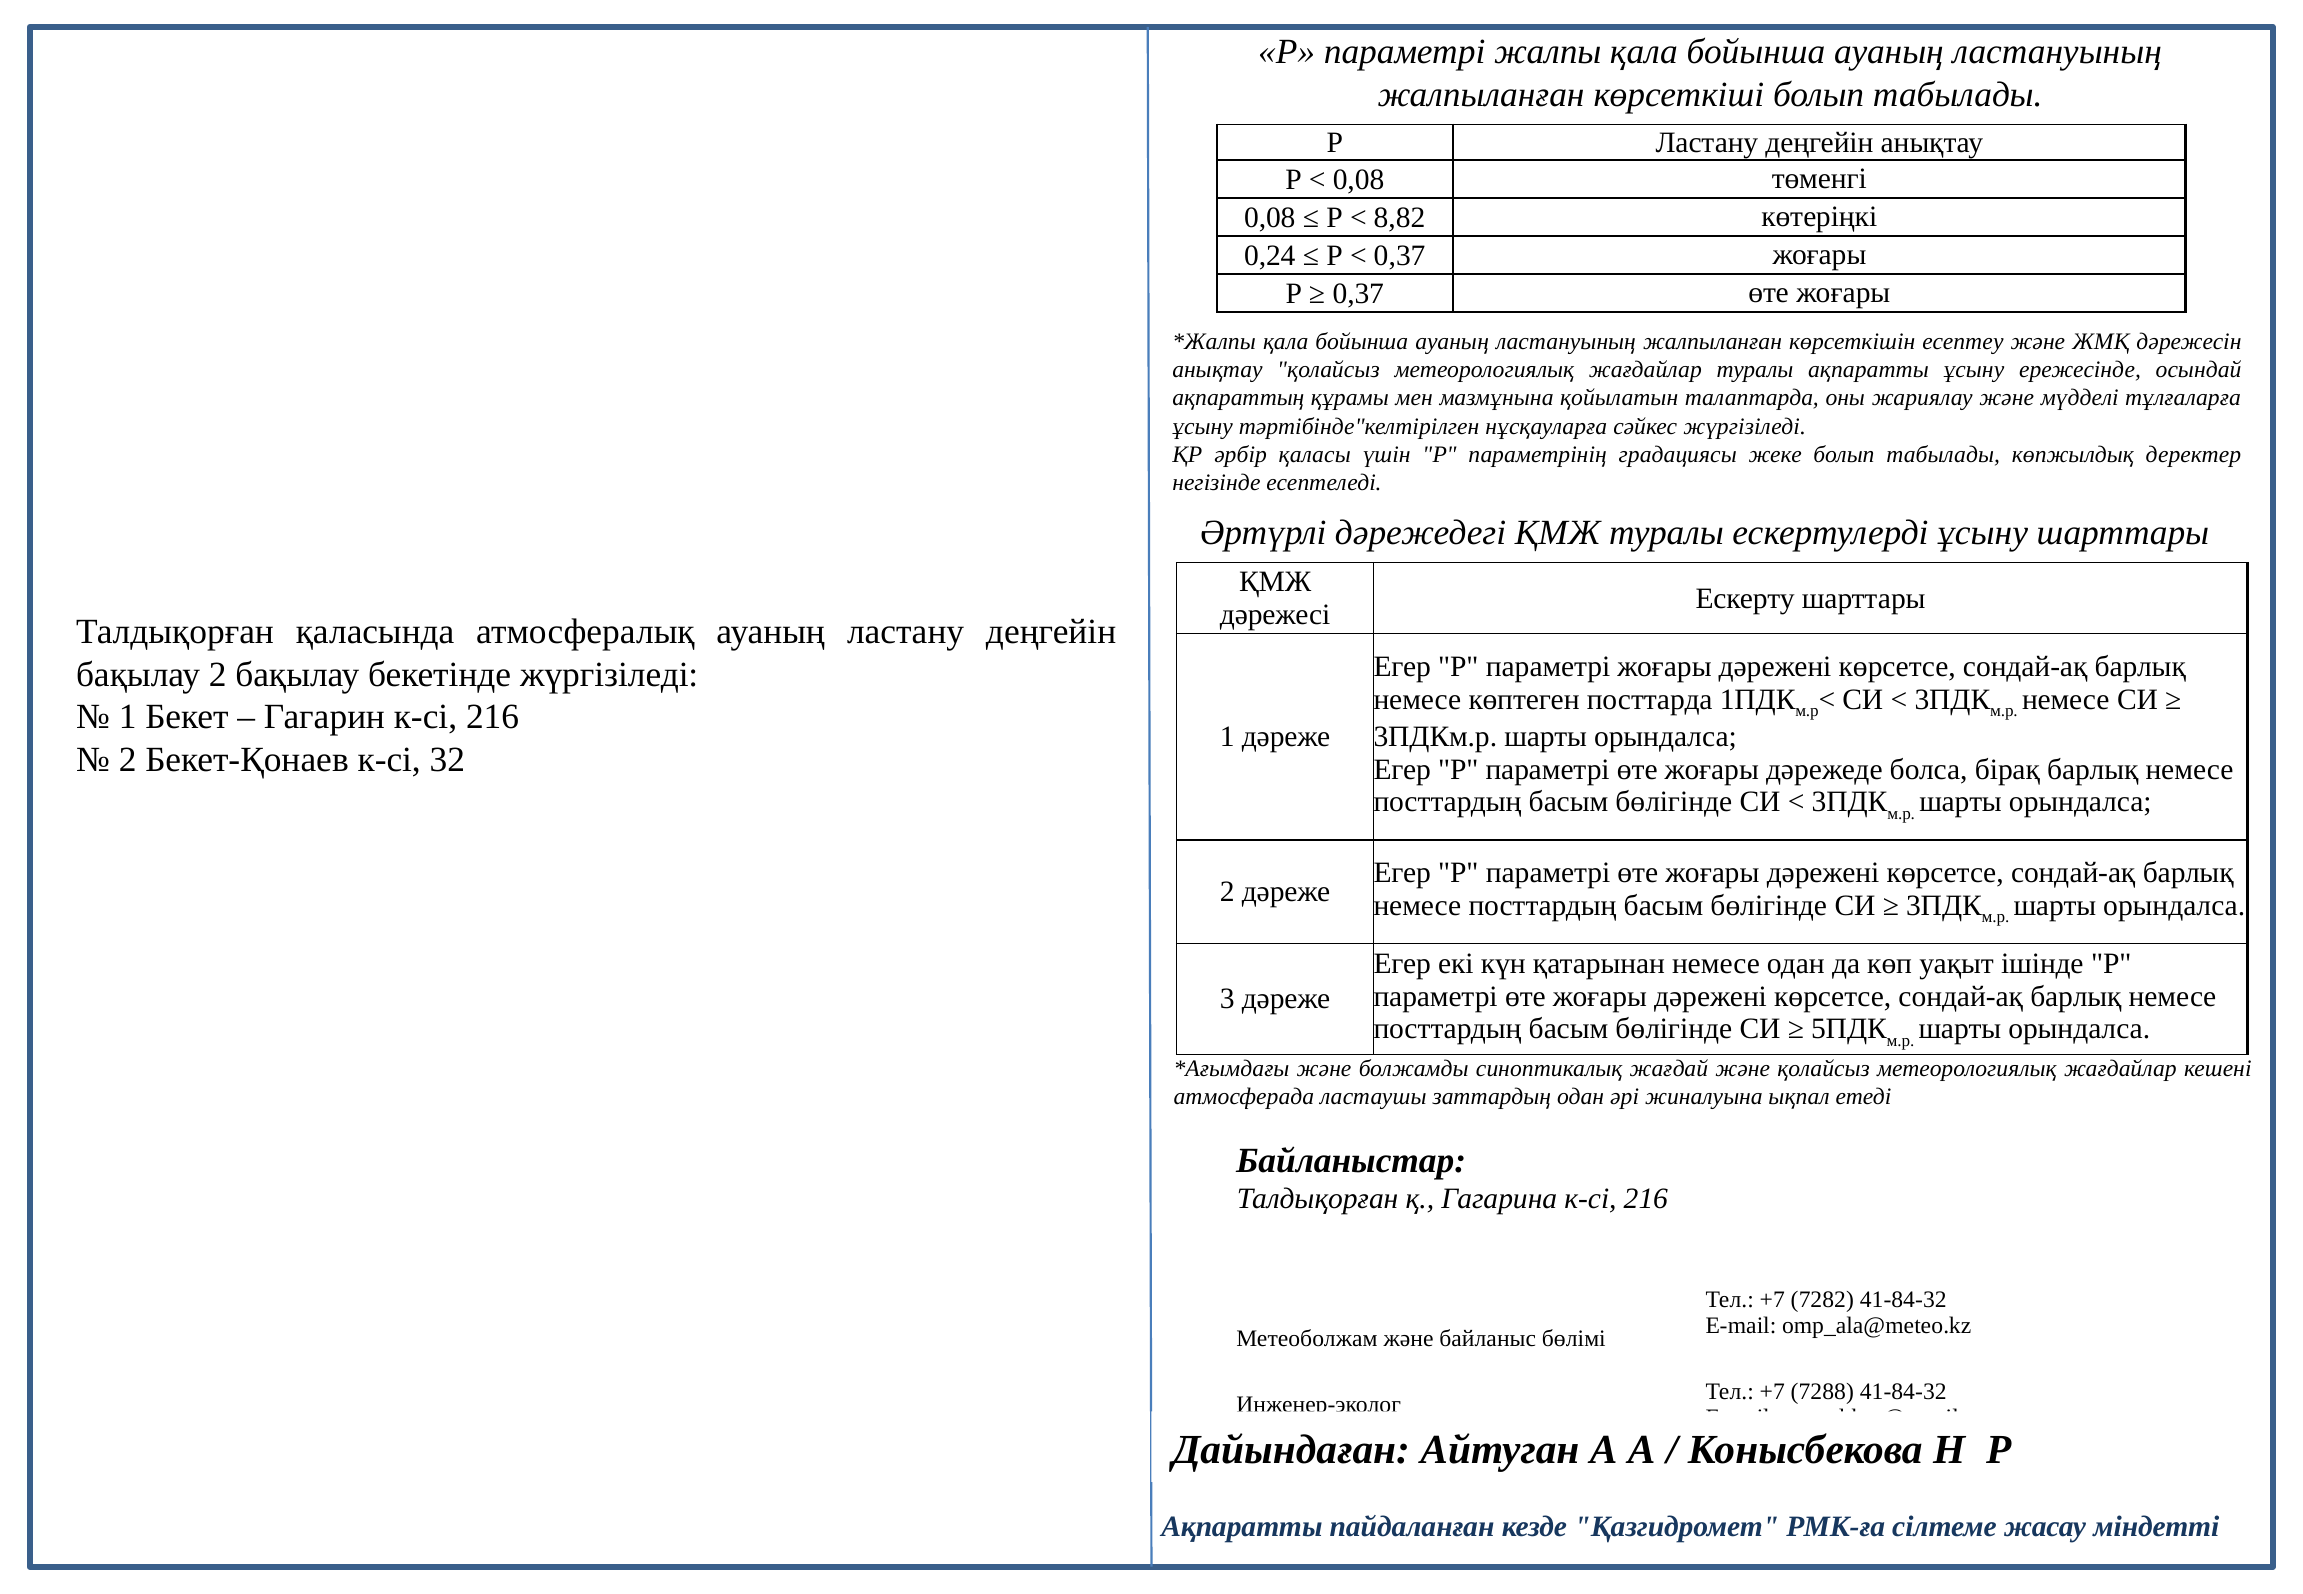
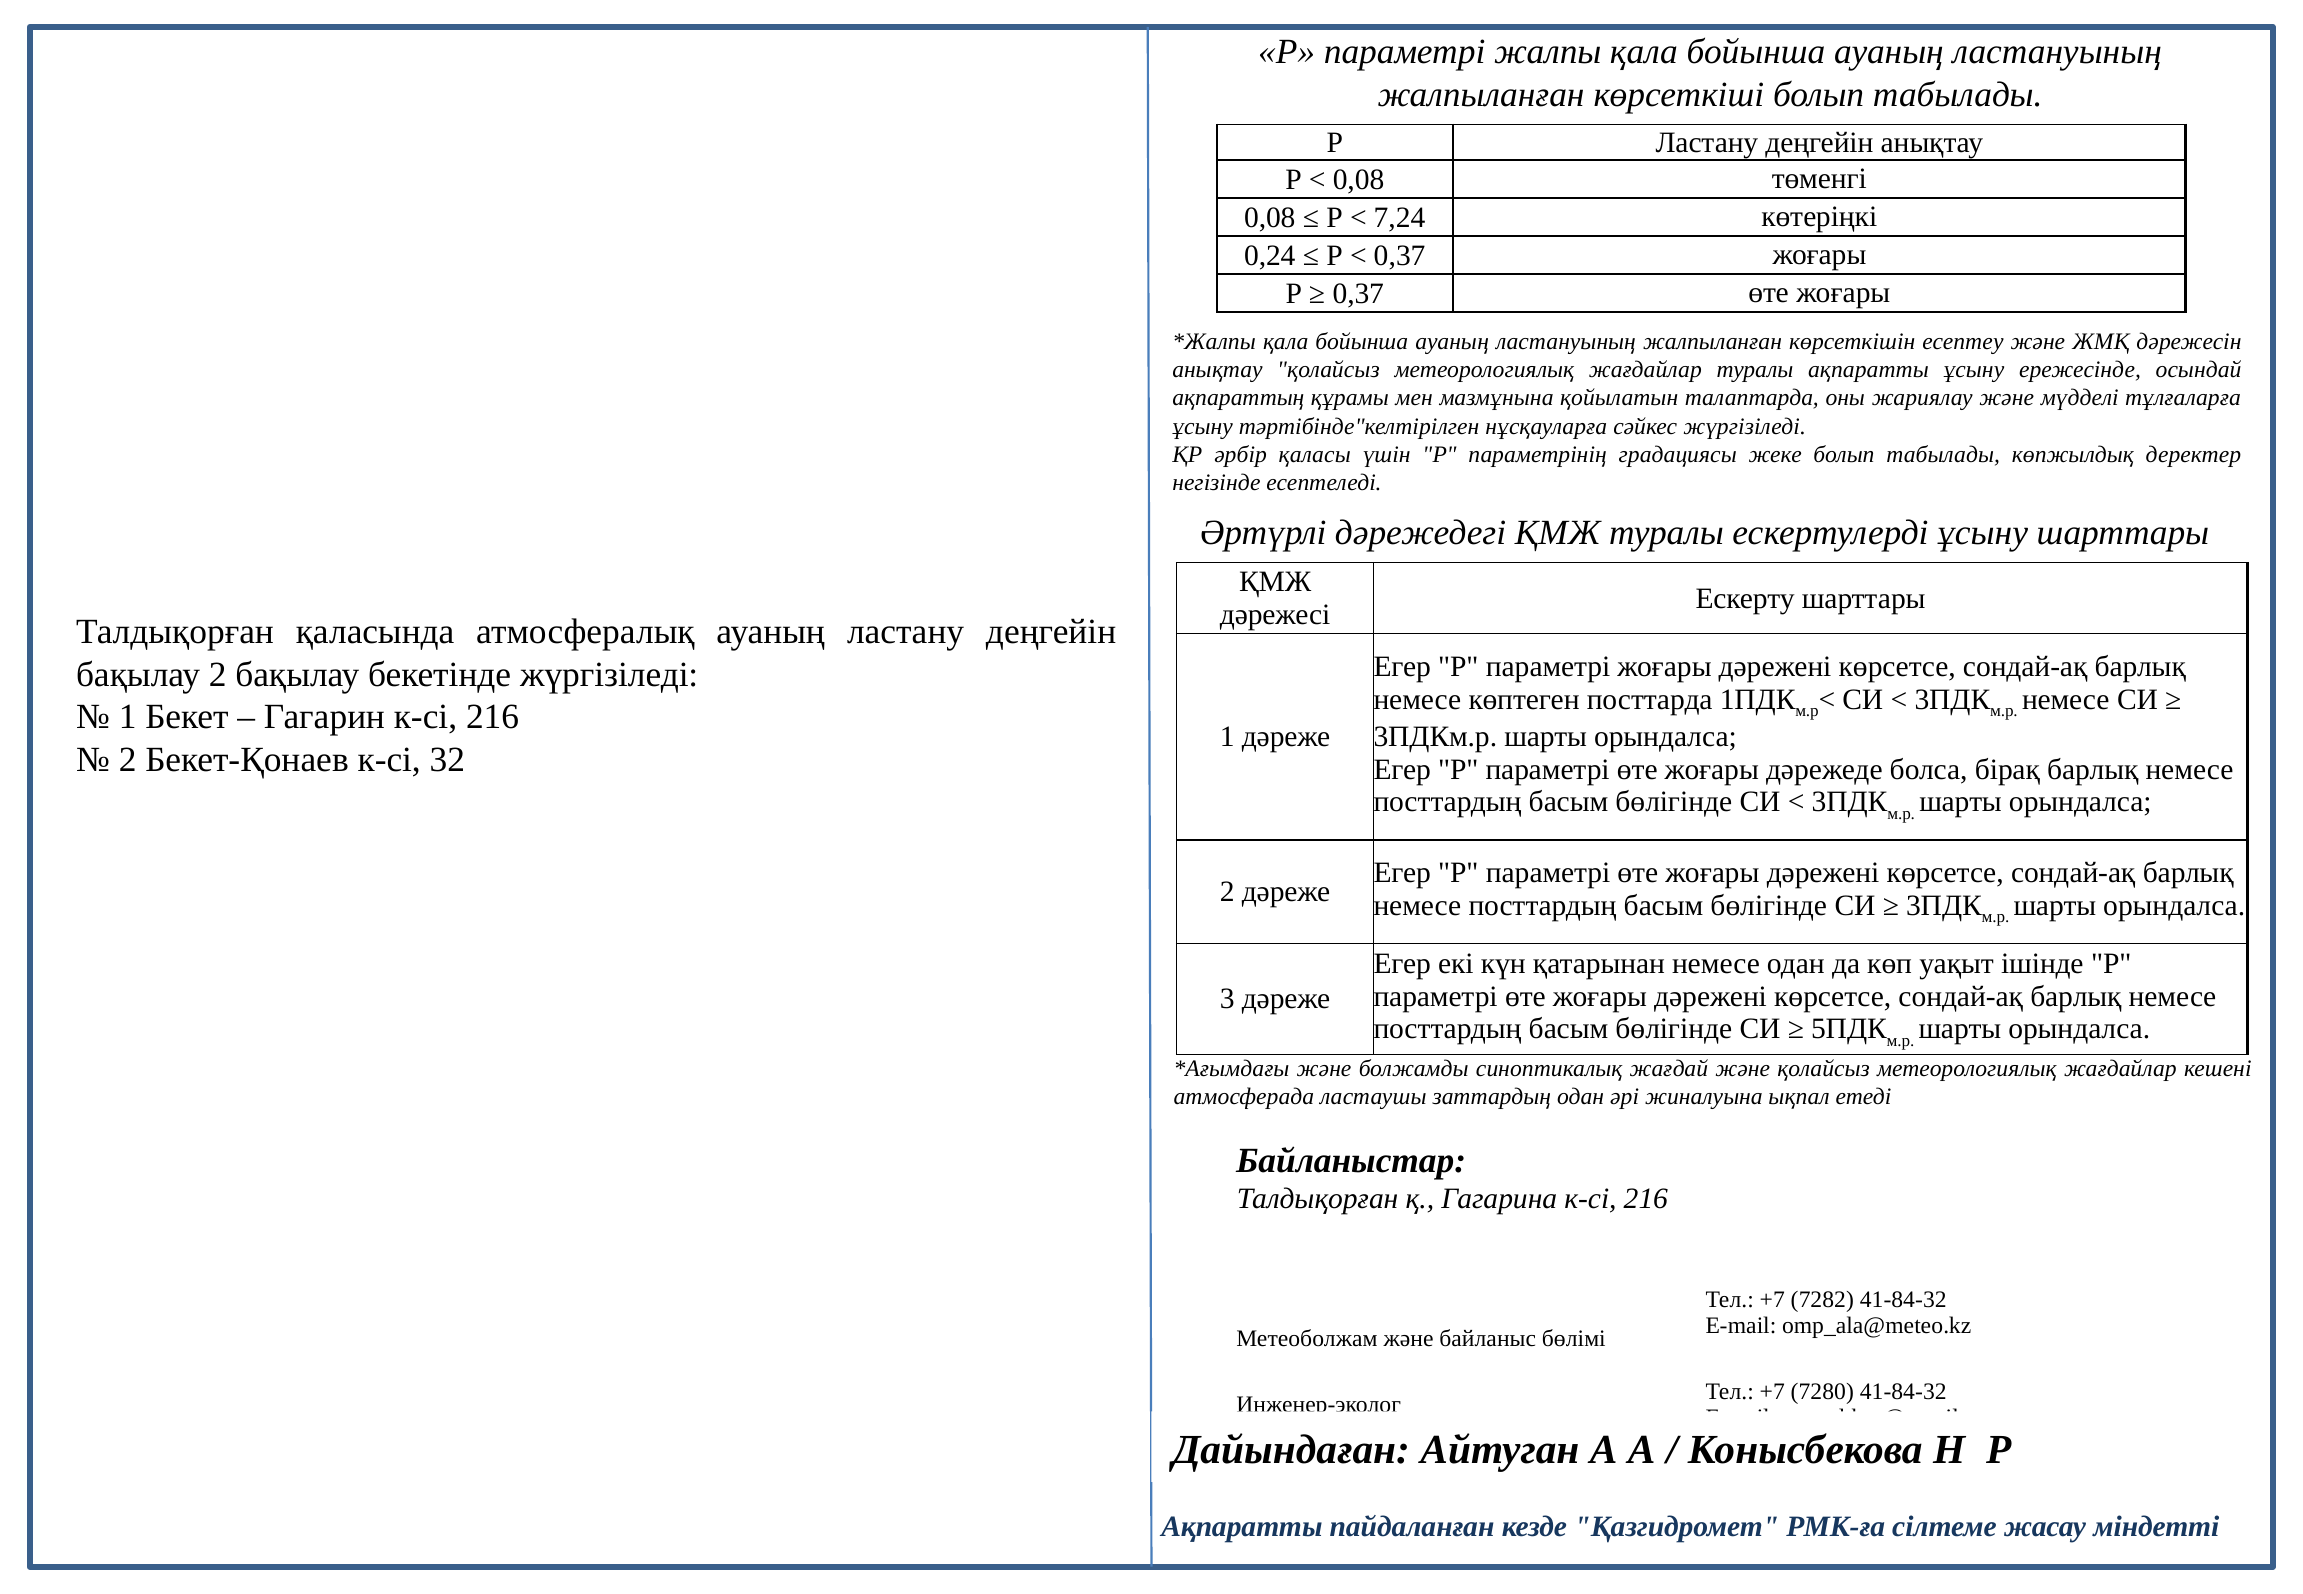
8,82: 8,82 -> 7,24
7288: 7288 -> 7280
